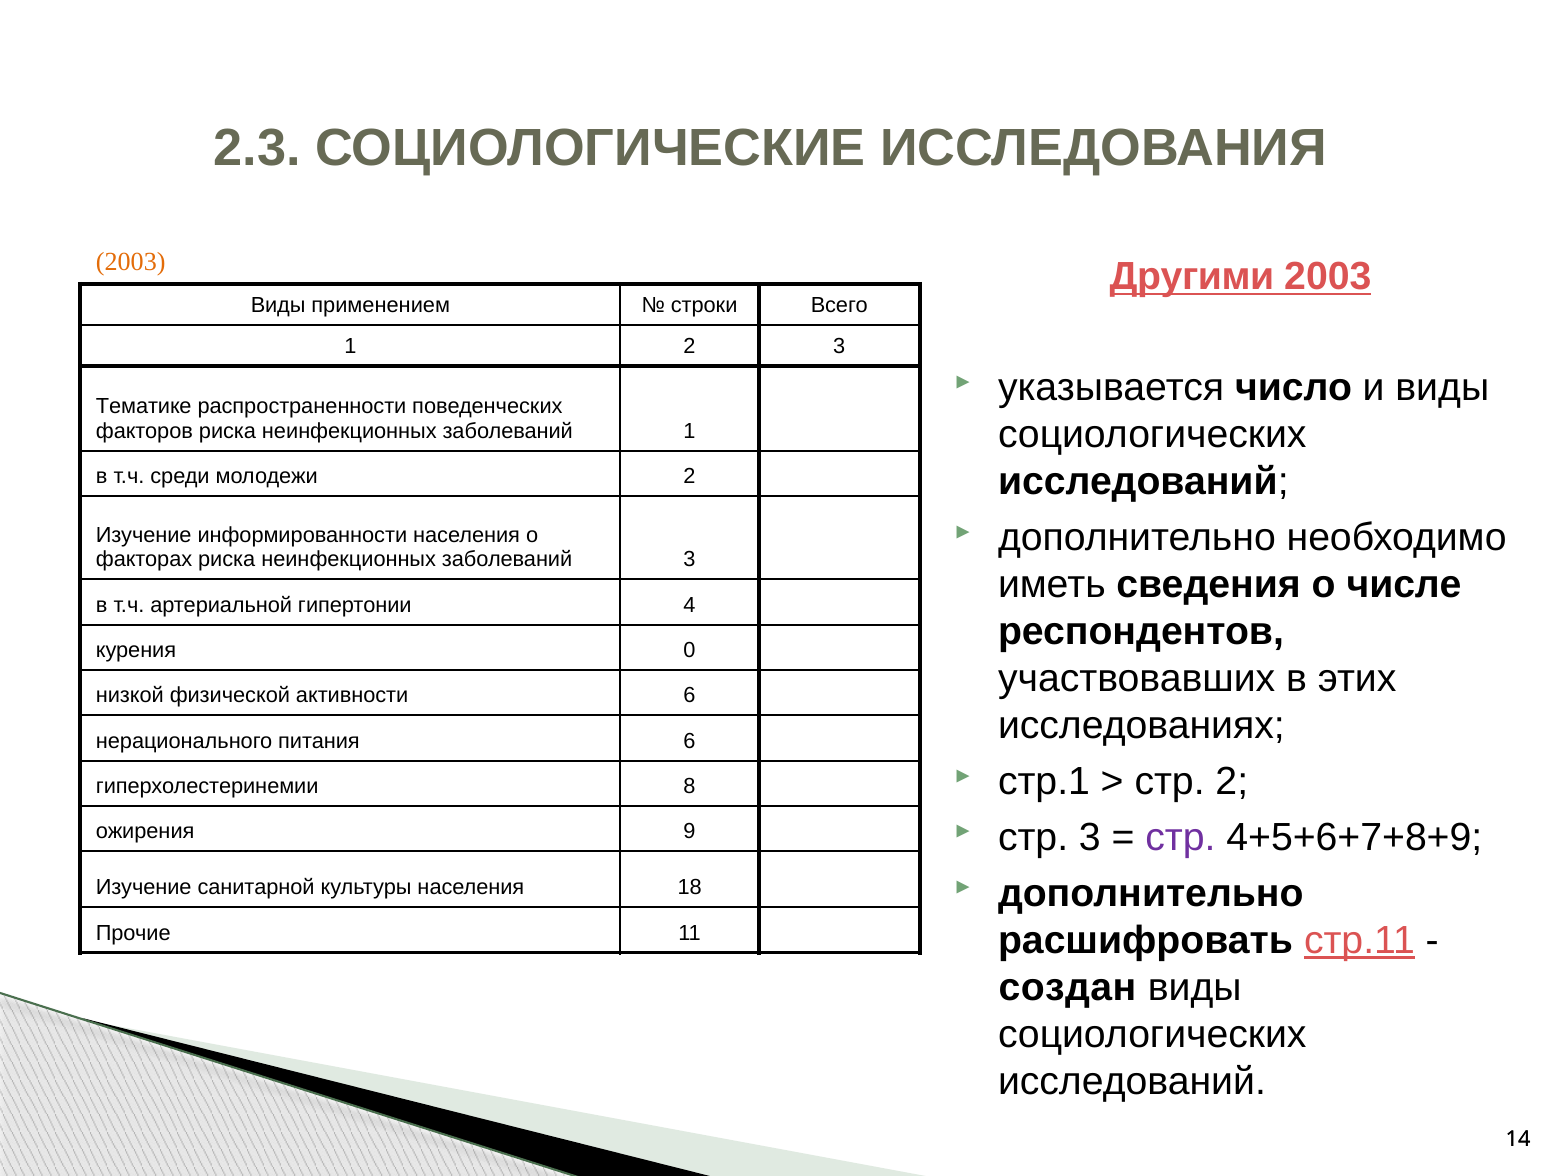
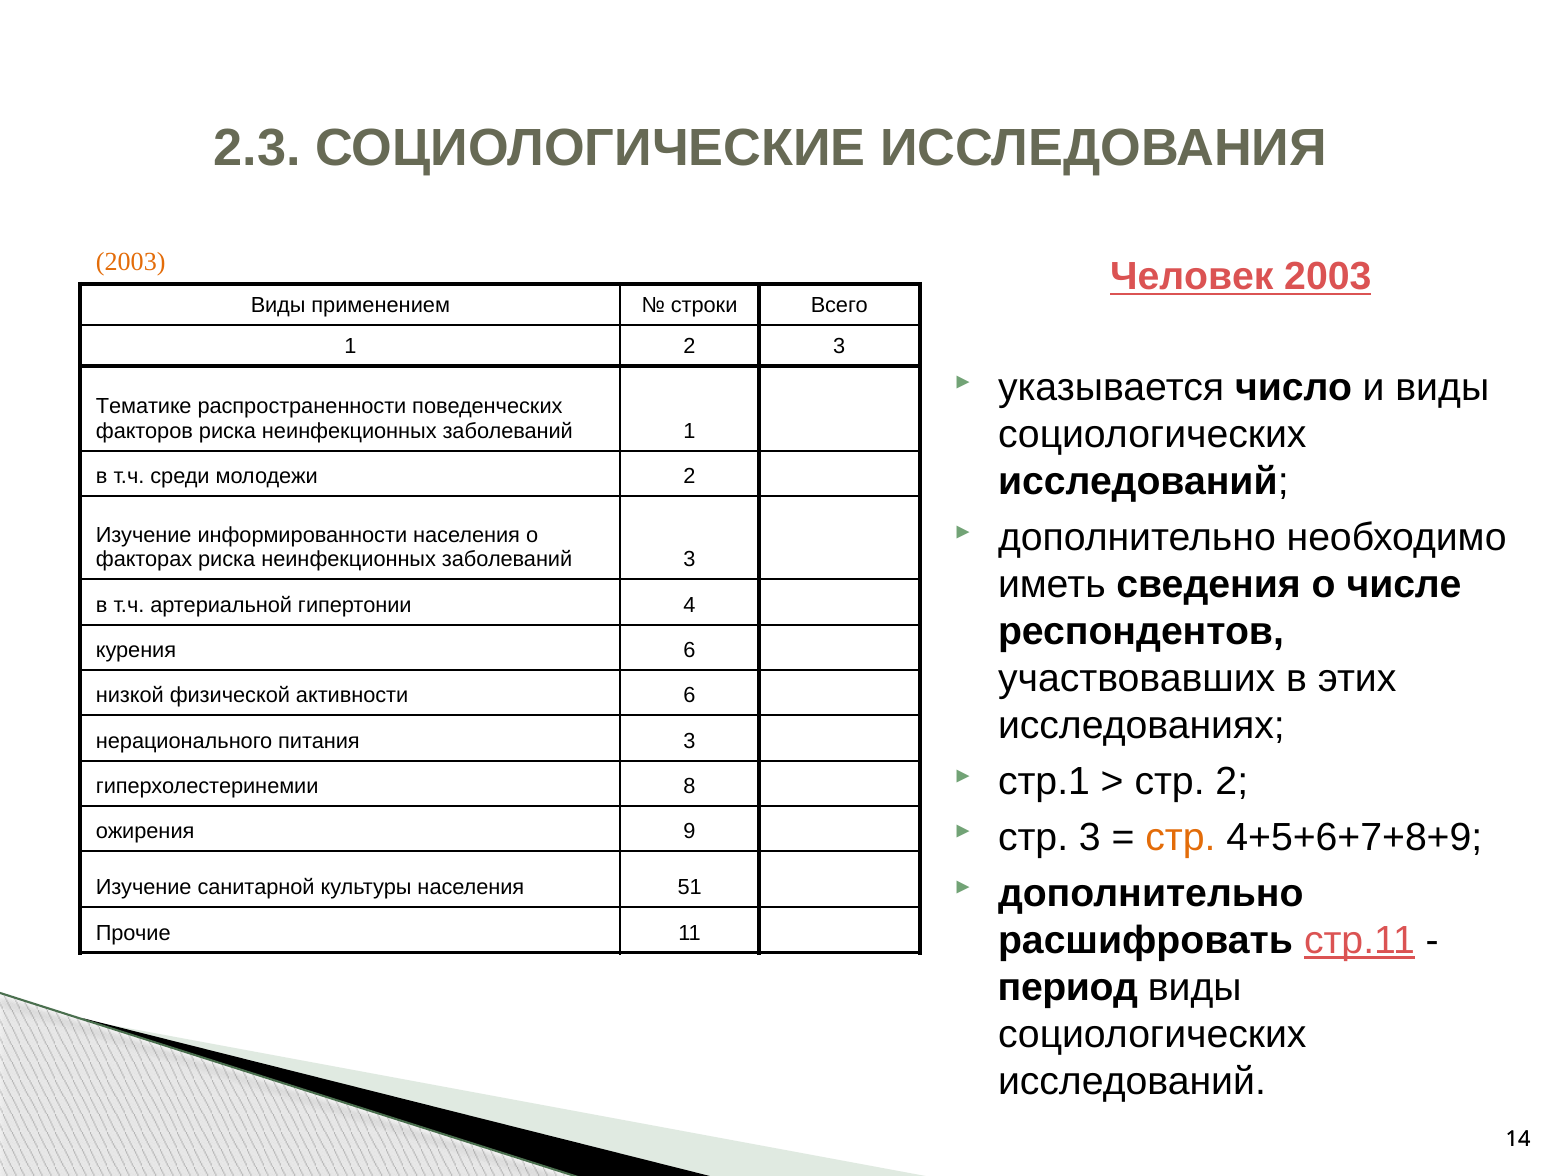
Другими: Другими -> Человек
курения 0: 0 -> 6
питания 6: 6 -> 3
стр at (1180, 837) colour: purple -> orange
18: 18 -> 51
создан: создан -> период
